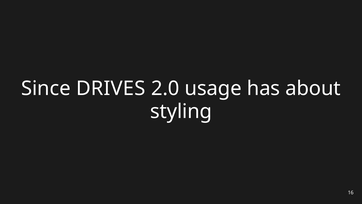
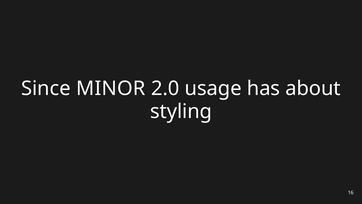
DRIVES: DRIVES -> MINOR
